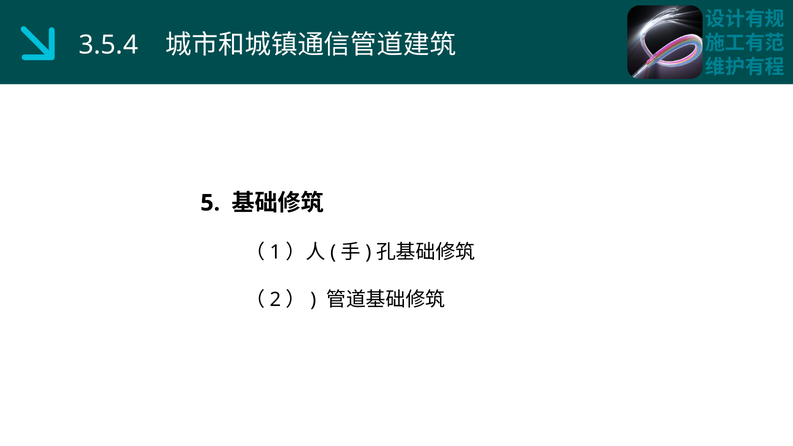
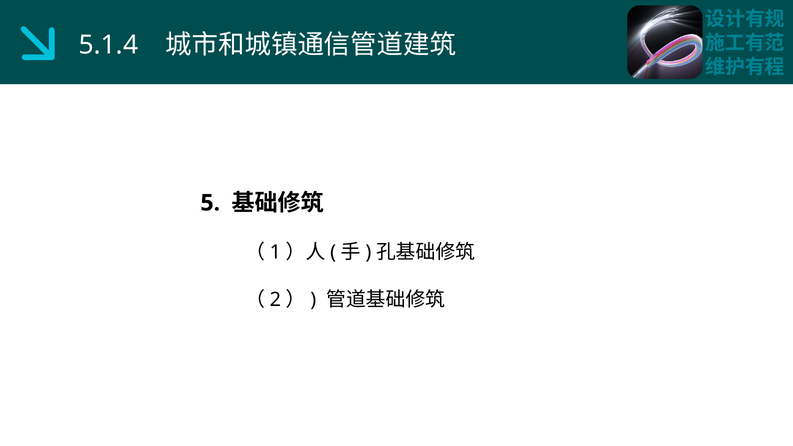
3.5.4: 3.5.4 -> 5.1.4
